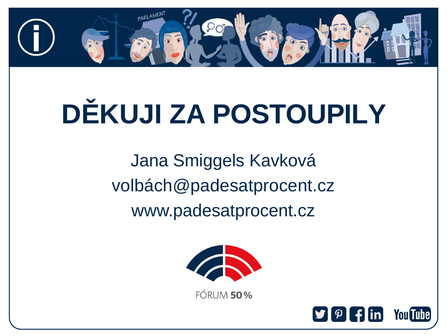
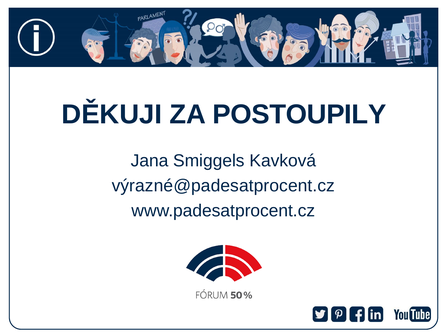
volbách@padesatprocent.cz: volbách@padesatprocent.cz -> výrazné@padesatprocent.cz
